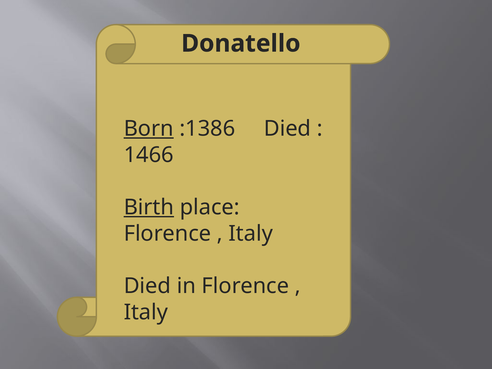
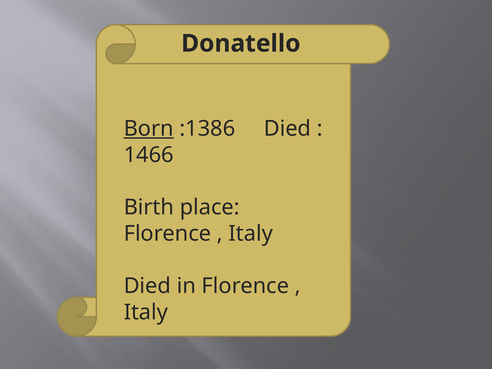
Birth underline: present -> none
